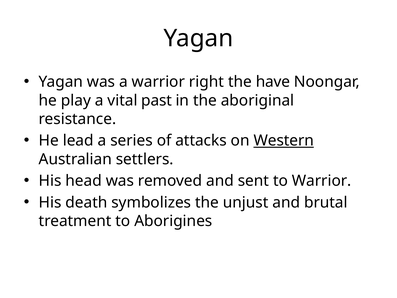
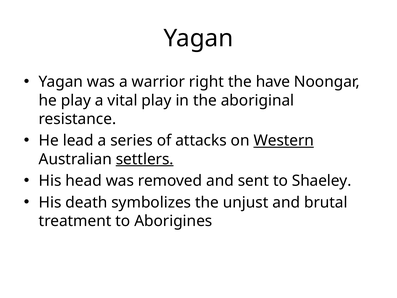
vital past: past -> play
settlers underline: none -> present
to Warrior: Warrior -> Shaeley
